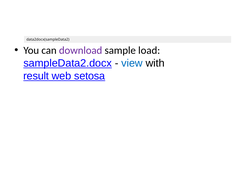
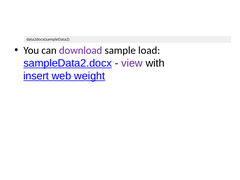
view colour: blue -> purple
result: result -> insert
setosa: setosa -> weight
